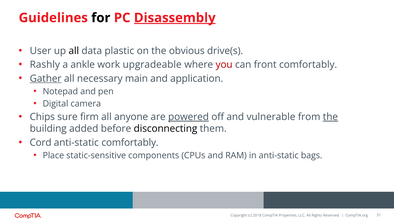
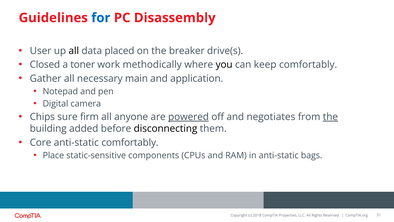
for colour: black -> blue
Disassembly underline: present -> none
plastic: plastic -> placed
obvious: obvious -> breaker
Rashly: Rashly -> Closed
ankle: ankle -> toner
upgradeable: upgradeable -> methodically
you colour: red -> black
front: front -> keep
Gather underline: present -> none
vulnerable: vulnerable -> negotiates
Cord: Cord -> Core
